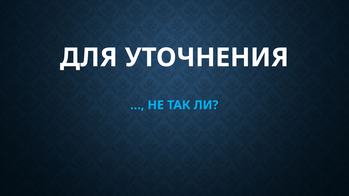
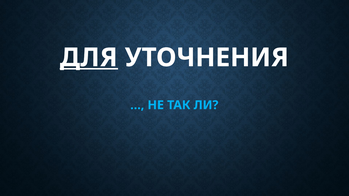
ДЛЯ underline: none -> present
